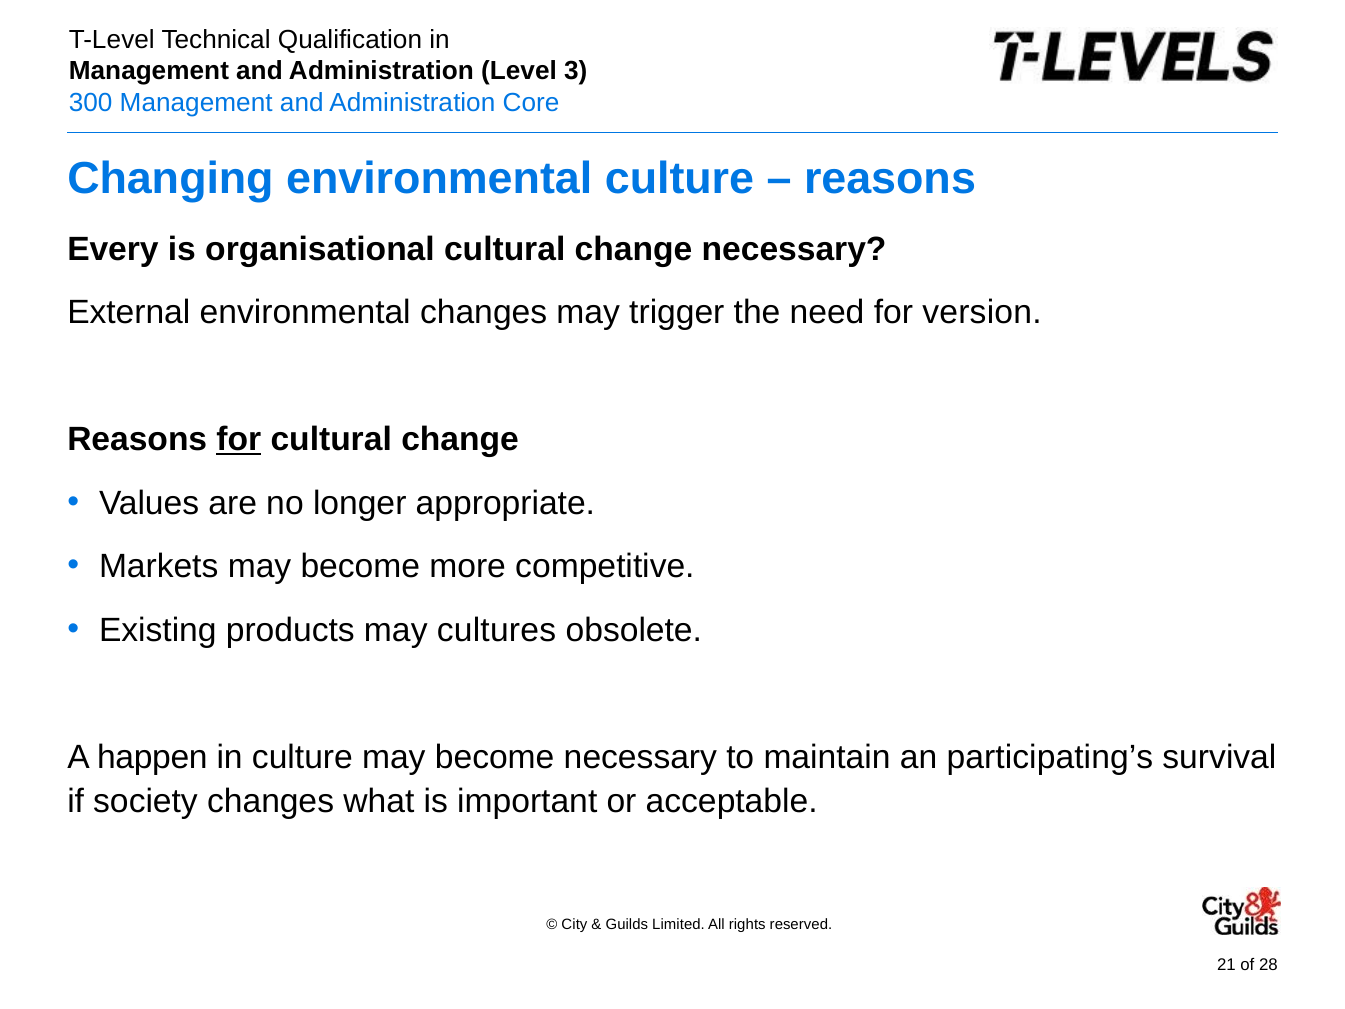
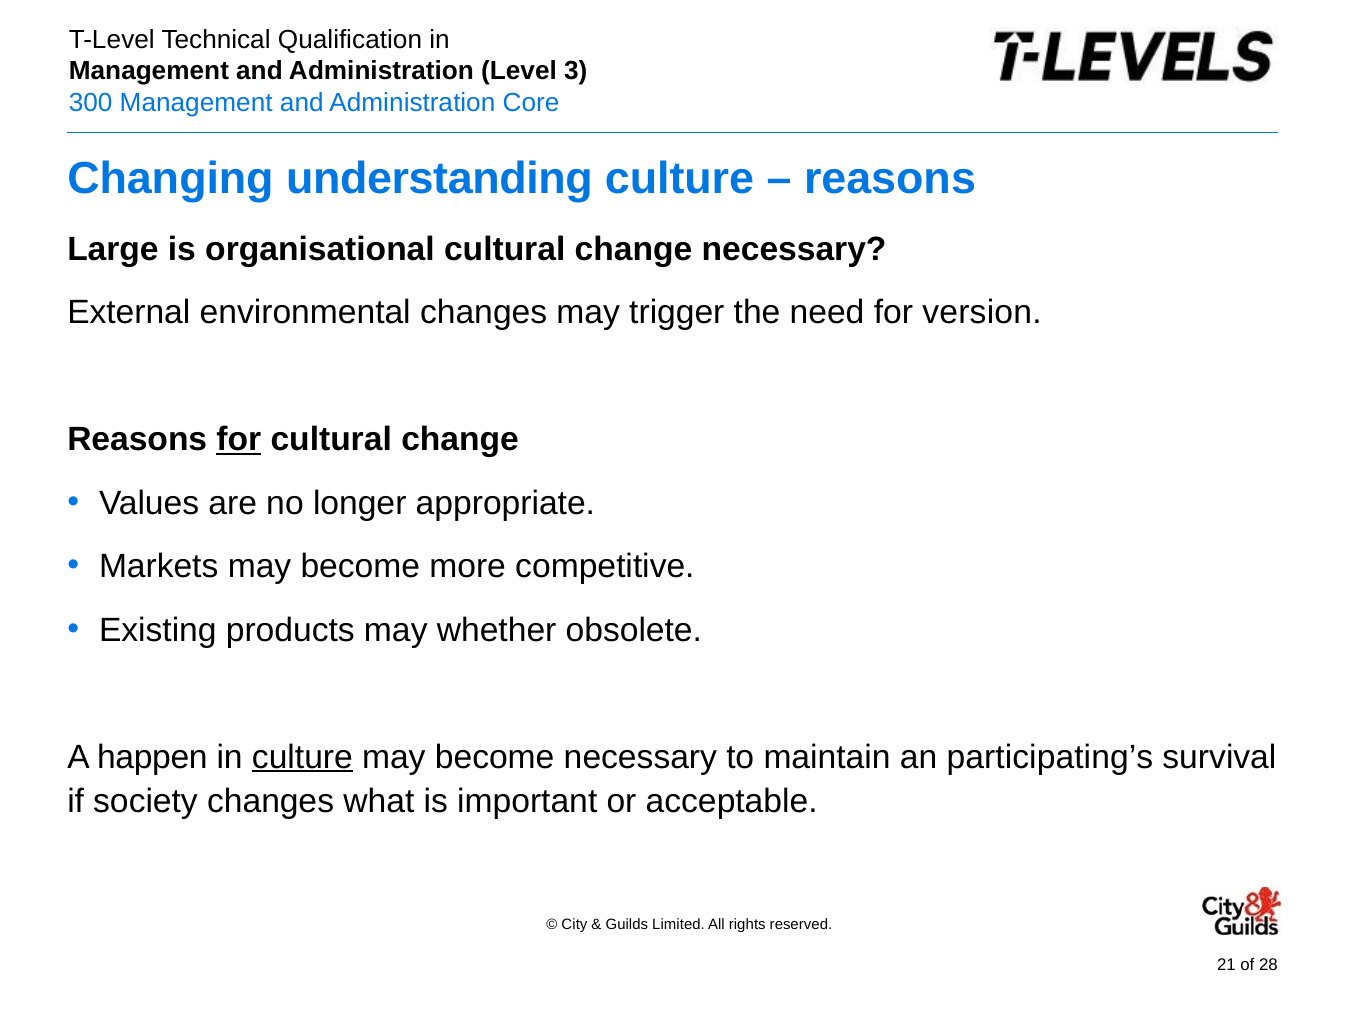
Changing environmental: environmental -> understanding
Every: Every -> Large
cultures: cultures -> whether
culture at (302, 757) underline: none -> present
